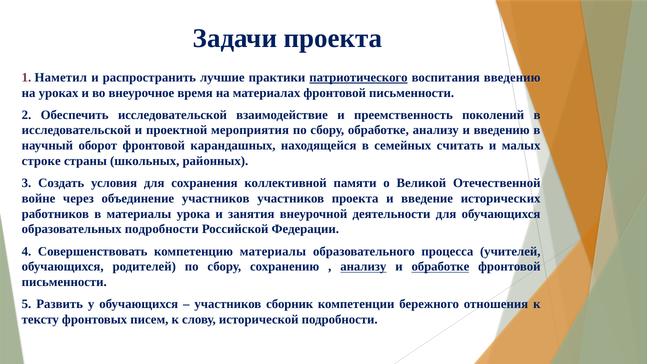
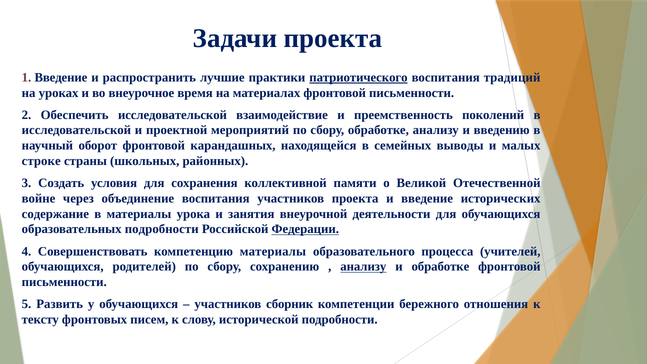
1 Наметил: Наметил -> Введение
воспитания введению: введению -> традиций
мероприятия: мероприятия -> мероприятий
считать: считать -> выводы
объединение участников: участников -> воспитания
работников: работников -> содержание
Федерации underline: none -> present
обработке at (440, 267) underline: present -> none
